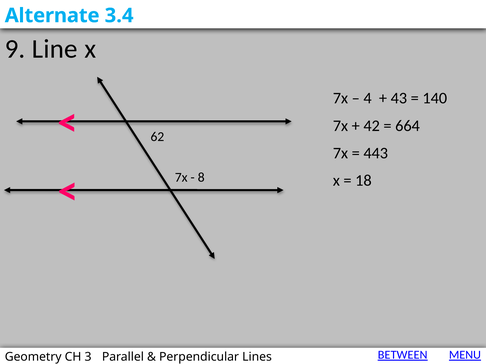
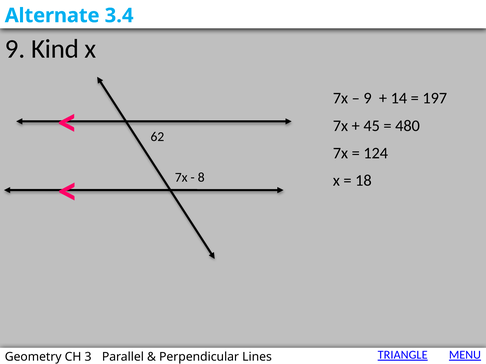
Line: Line -> Kind
4 at (368, 98): 4 -> 9
43: 43 -> 14
140: 140 -> 197
42: 42 -> 45
664: 664 -> 480
443: 443 -> 124
BETWEEN: BETWEEN -> TRIANGLE
